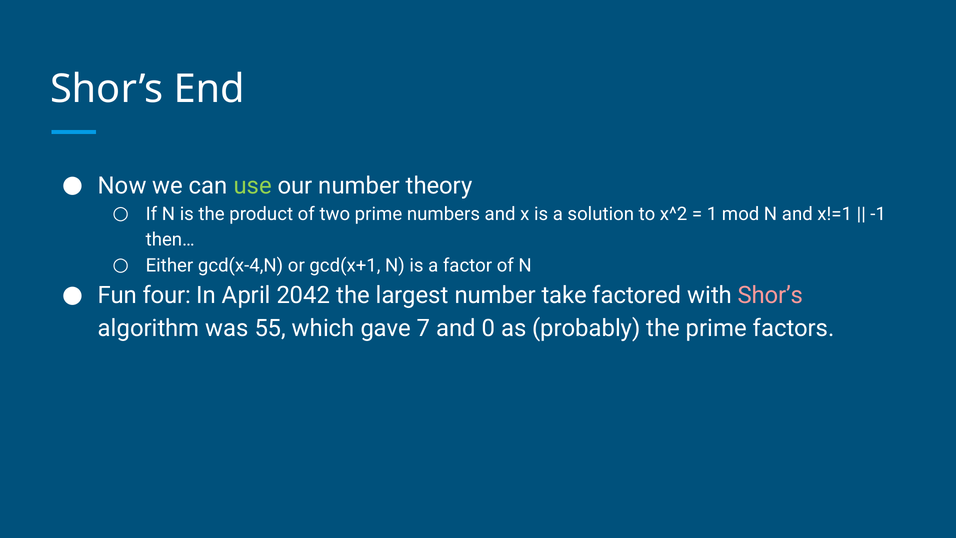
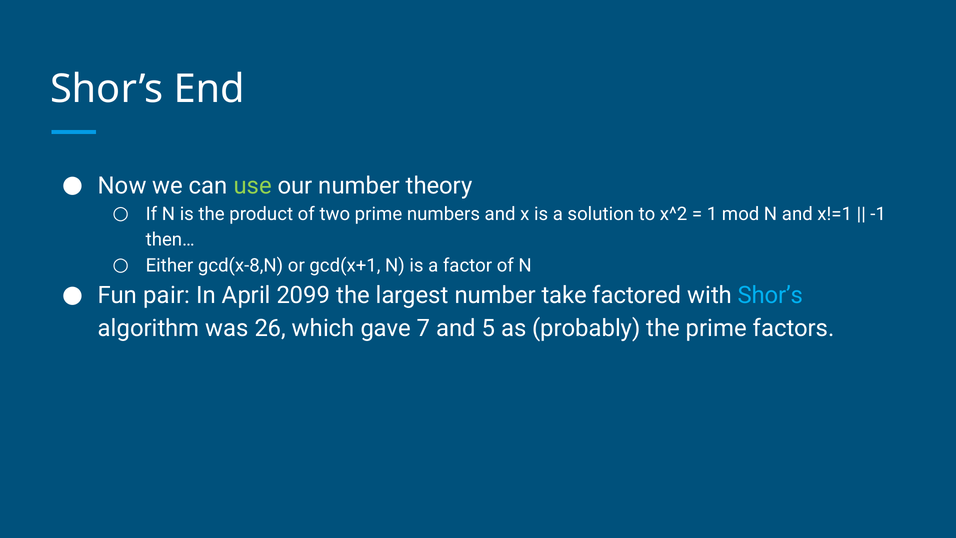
gcd(x-4,N: gcd(x-4,N -> gcd(x-8,N
four: four -> pair
2042: 2042 -> 2099
Shor’s at (771, 295) colour: pink -> light blue
55: 55 -> 26
0: 0 -> 5
